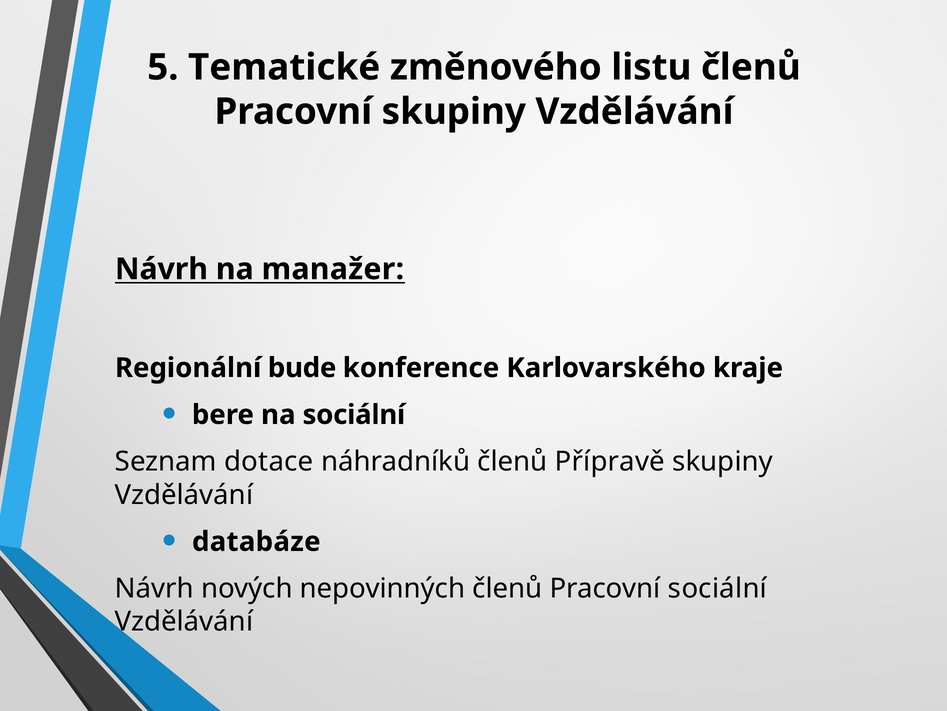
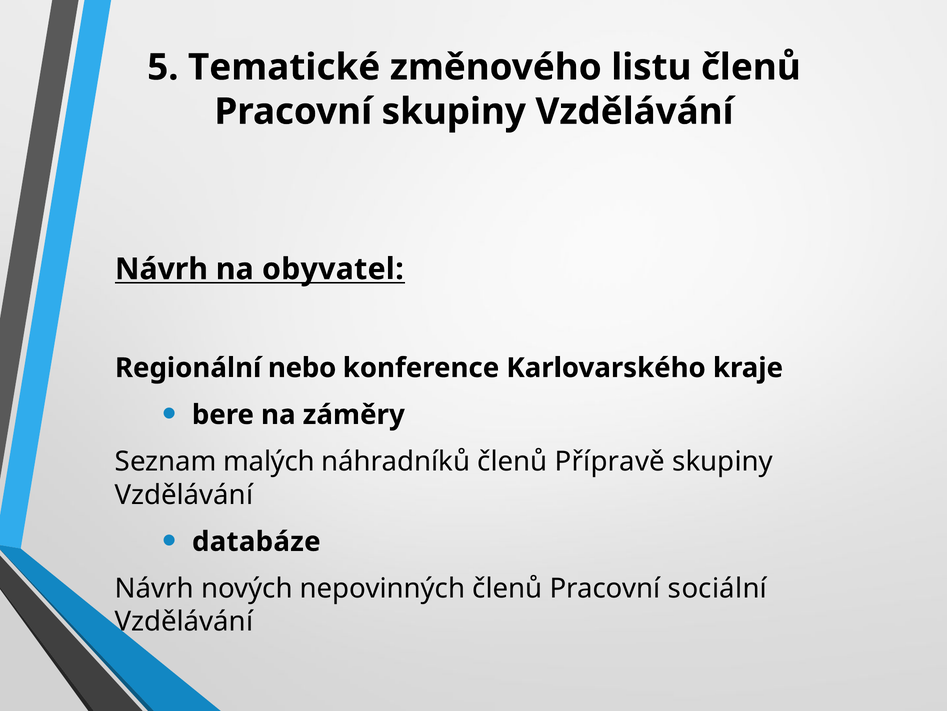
manažer: manažer -> obyvatel
bude: bude -> nebo
na sociální: sociální -> záměry
dotace: dotace -> malých
